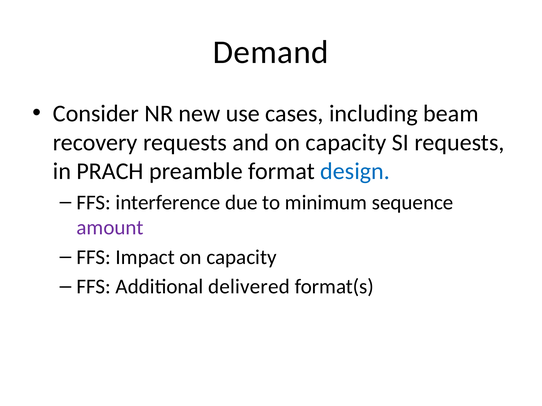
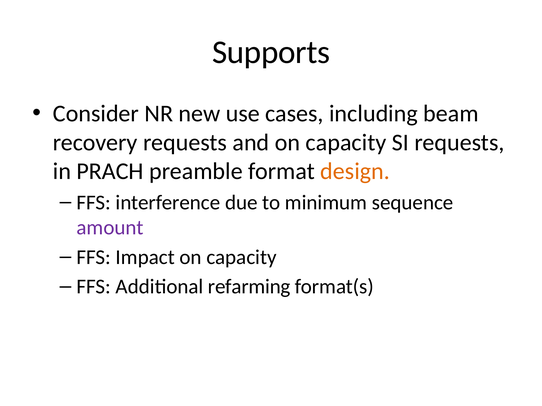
Demand: Demand -> Supports
design colour: blue -> orange
delivered: delivered -> refarming
